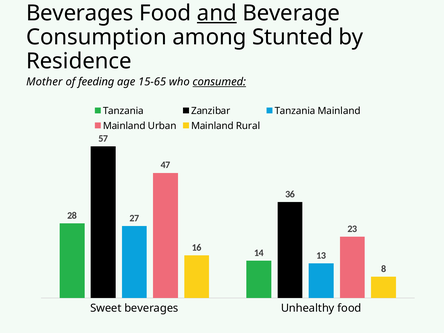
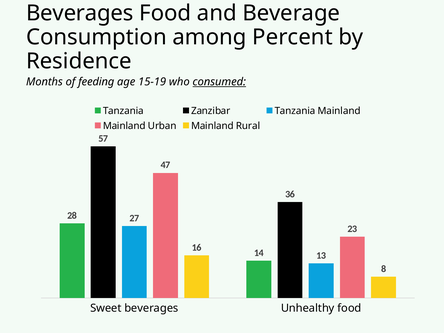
and underline: present -> none
Stunted: Stunted -> Percent
Mother: Mother -> Months
15-65: 15-65 -> 15-19
